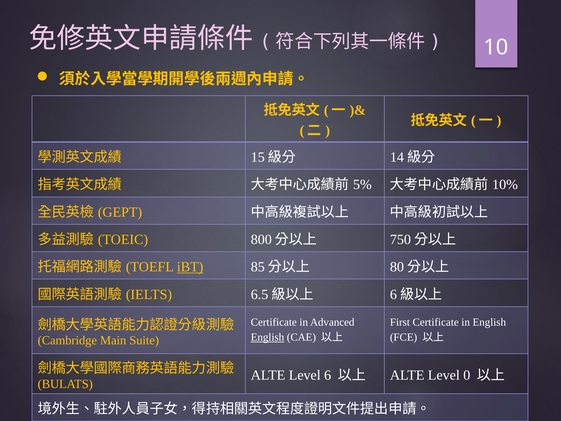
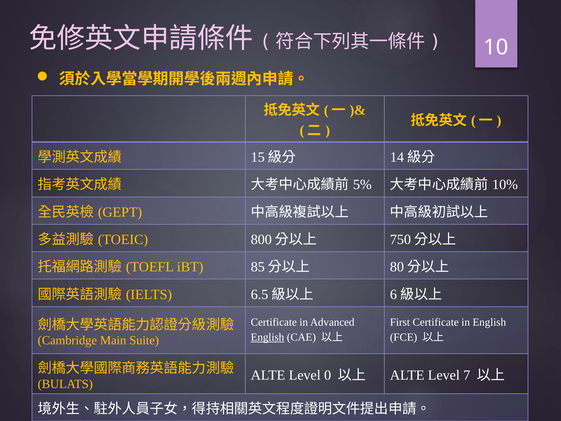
iBT underline: present -> none
6: 6 -> 0
0: 0 -> 7
